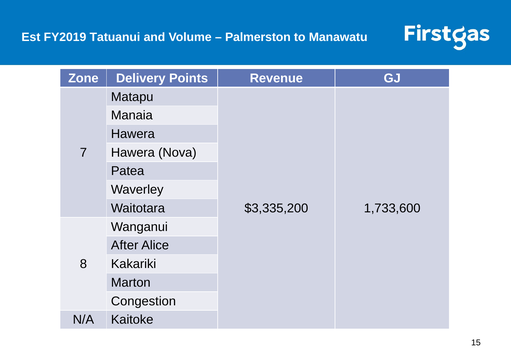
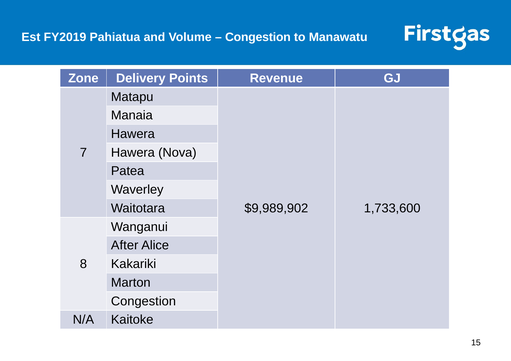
Tatuanui: Tatuanui -> Pahiatua
Palmerston at (258, 37): Palmerston -> Congestion
$3,335,200: $3,335,200 -> $9,989,902
